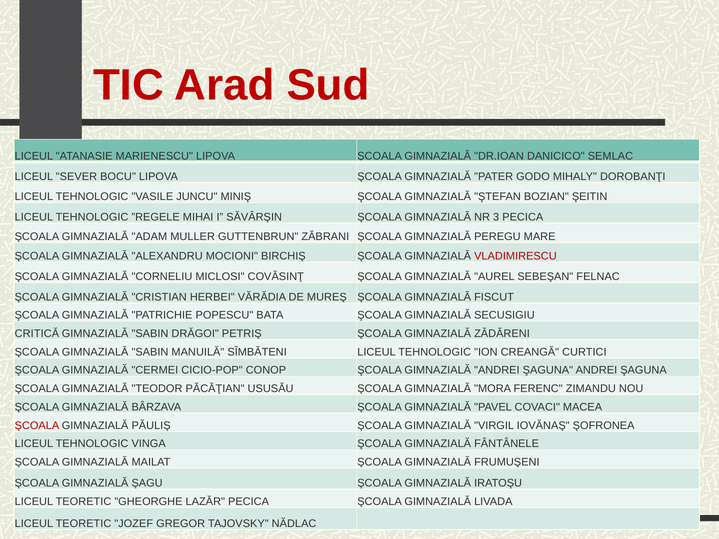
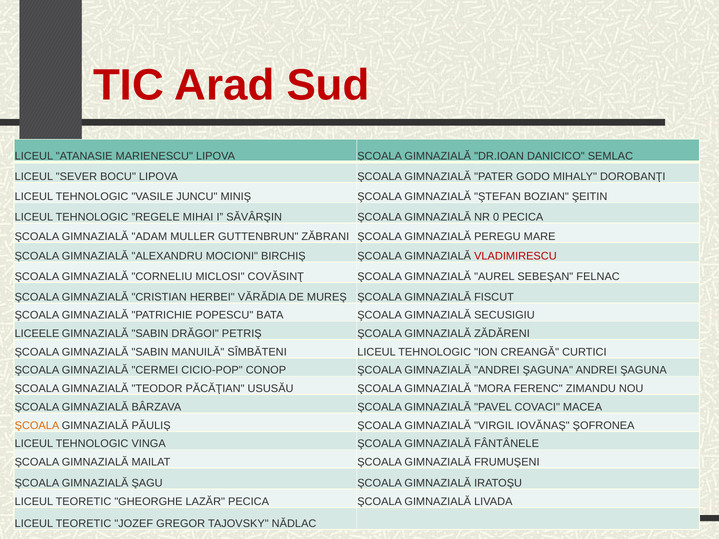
3: 3 -> 0
CRITICĂ: CRITICĂ -> LICEELE
ŞCOALA at (37, 426) colour: red -> orange
